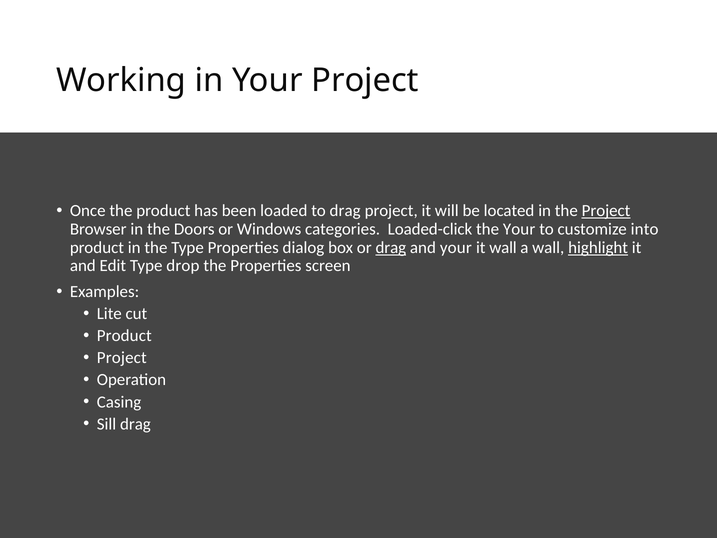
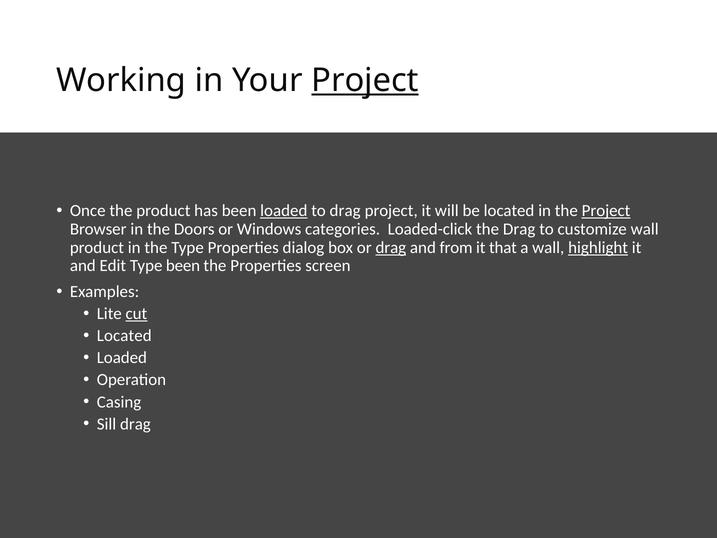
Project at (365, 80) underline: none -> present
loaded at (284, 211) underline: none -> present
the Your: Your -> Drag
customize into: into -> wall
and your: your -> from
it wall: wall -> that
Type drop: drop -> been
cut underline: none -> present
Product at (124, 336): Product -> Located
Project at (122, 358): Project -> Loaded
